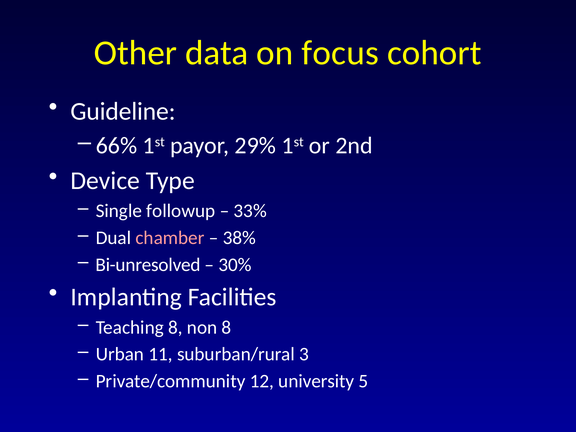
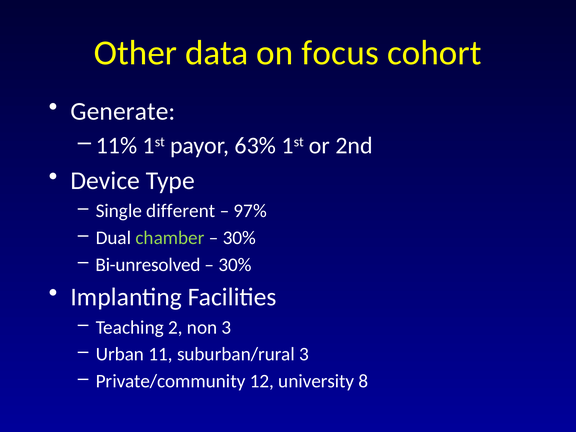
Guideline: Guideline -> Generate
66%: 66% -> 11%
29%: 29% -> 63%
followup: followup -> different
33%: 33% -> 97%
chamber colour: pink -> light green
38% at (239, 238): 38% -> 30%
Teaching 8: 8 -> 2
non 8: 8 -> 3
5: 5 -> 8
